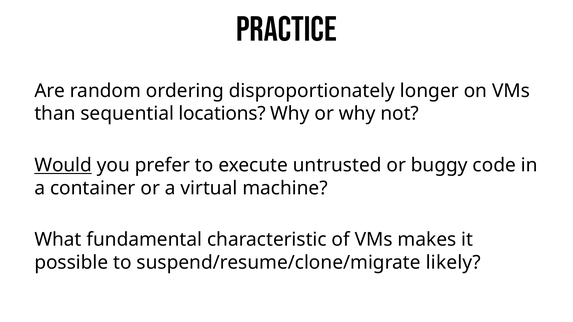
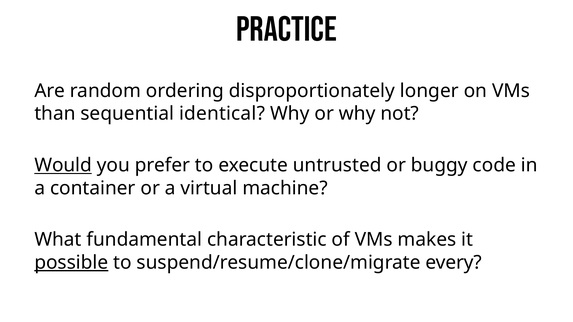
locations: locations -> identical
possible underline: none -> present
likely: likely -> every
